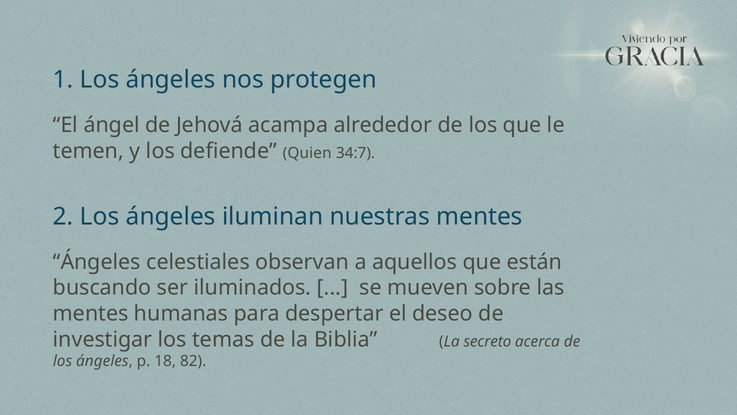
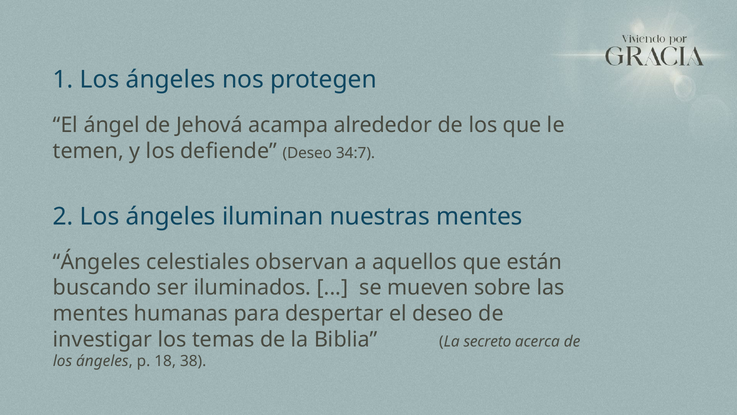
defiende Quien: Quien -> Deseo
82: 82 -> 38
